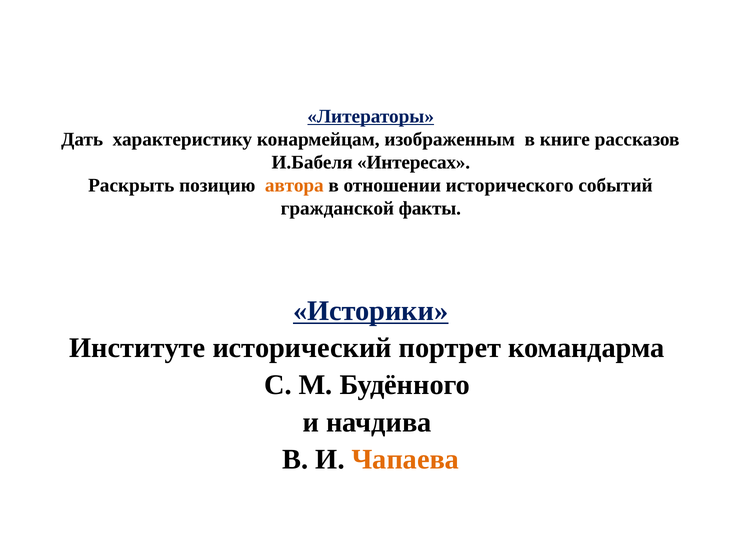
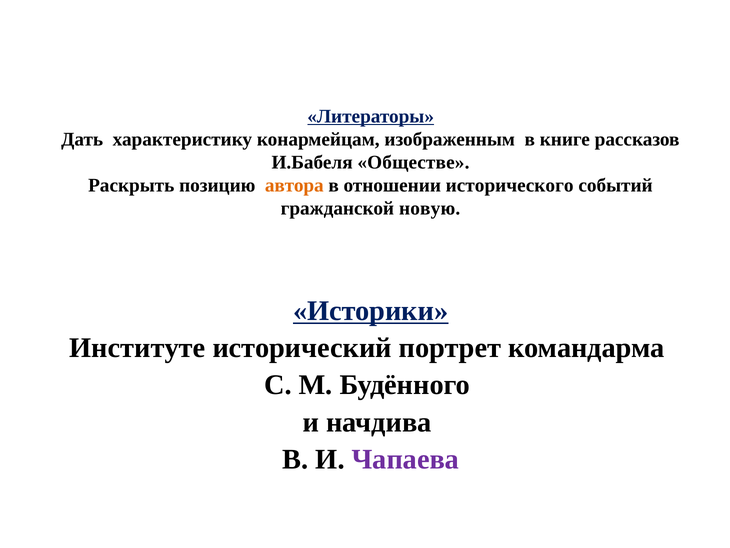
Интересах: Интересах -> Обществе
факты: факты -> новую
Чапаева colour: orange -> purple
